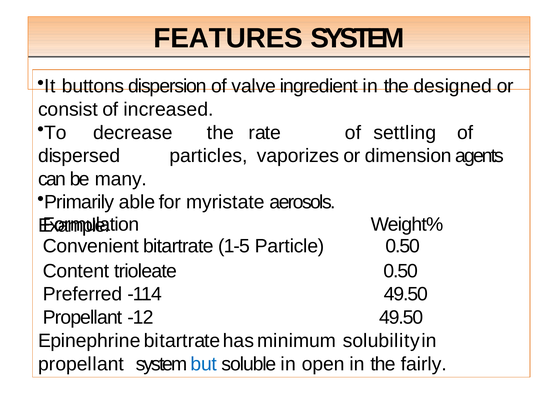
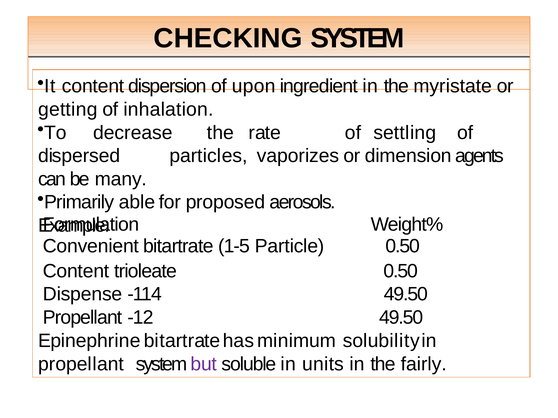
FEATURES: FEATURES -> CHECKING
It buttons: buttons -> content
valve: valve -> upon
designed: designed -> myristate
consist: consist -> getting
increased: increased -> inhalation
myristate: myristate -> proposed
Preferred: Preferred -> Dispense
but colour: blue -> purple
open: open -> units
